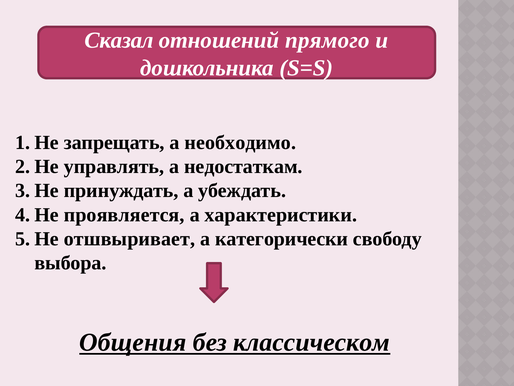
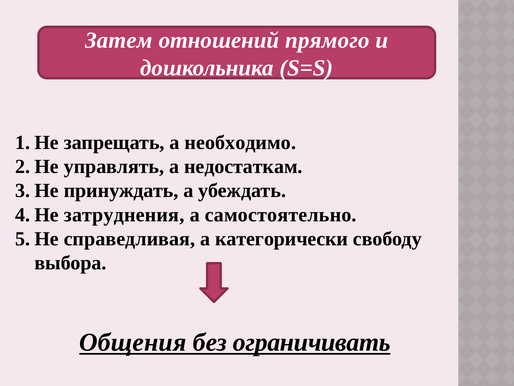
Сказал: Сказал -> Затем
проявляется: проявляется -> затруднения
характеристики: характеристики -> самостоятельно
отшвыривает: отшвыривает -> справедливая
классическом: классическом -> ограничивать
